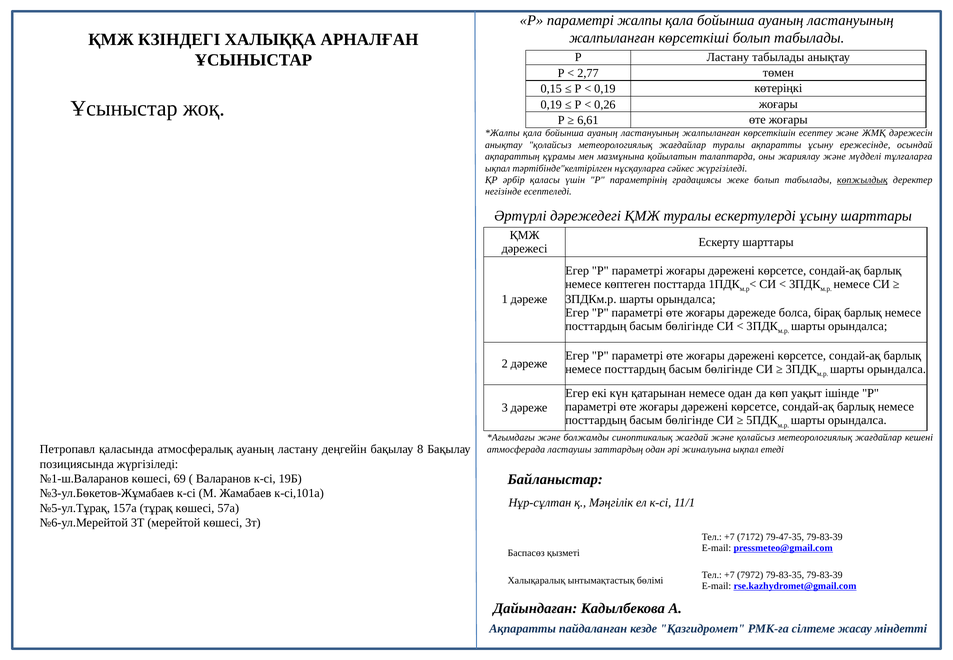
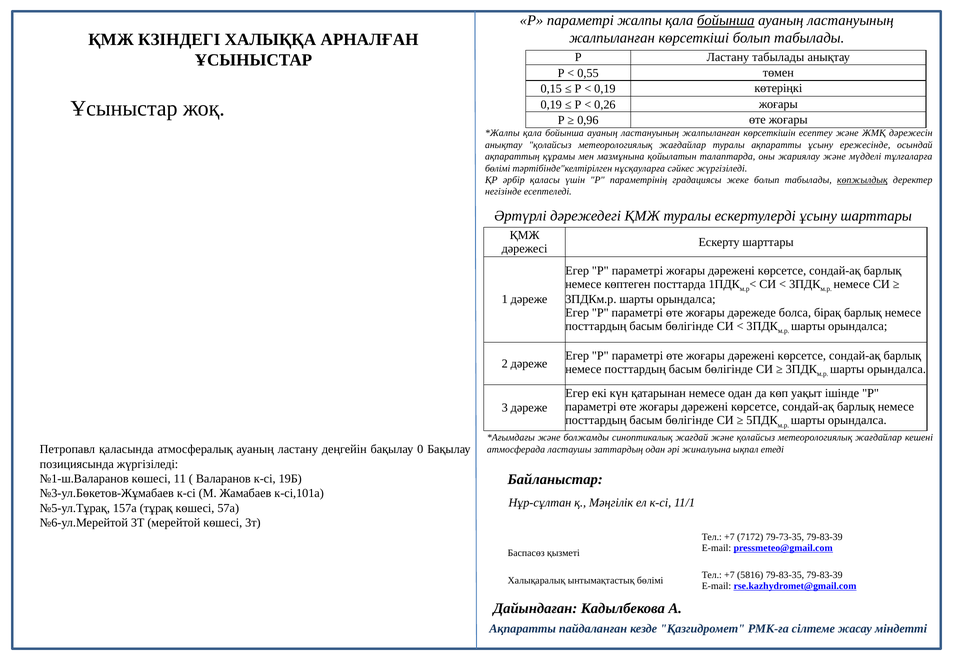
бойынша at (726, 21) underline: none -> present
2,77: 2,77 -> 0,55
6,61: 6,61 -> 0,96
ықпал at (498, 168): ықпал -> бөлімі
8: 8 -> 0
69: 69 -> 11
79-47-35: 79-47-35 -> 79-73-35
7972: 7972 -> 5816
